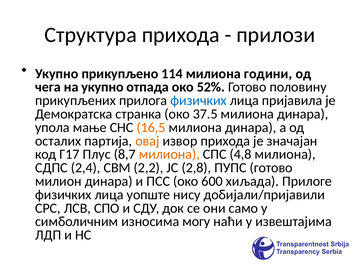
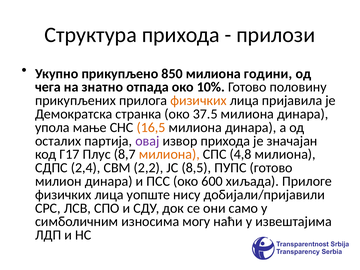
114: 114 -> 850
на укупно: укупно -> знатно
52%: 52% -> 10%
физичких at (198, 101) colour: blue -> orange
овај colour: orange -> purple
2,8: 2,8 -> 8,5
